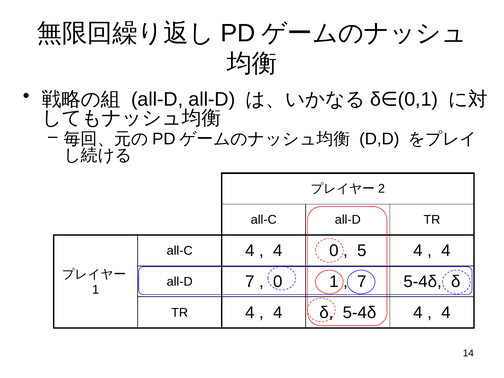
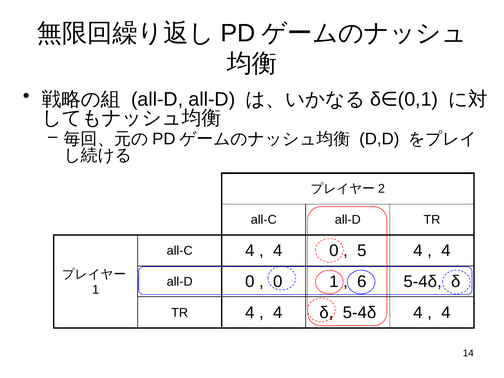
all-D 7: 7 -> 0
7 at (362, 282): 7 -> 6
